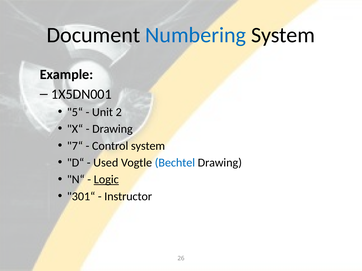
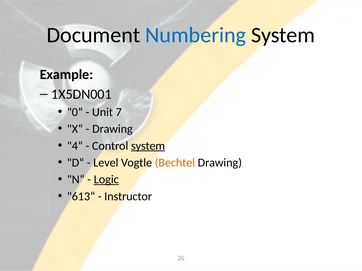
5“: 5“ -> 0“
2: 2 -> 7
7“: 7“ -> 4“
system at (148, 146) underline: none -> present
Used: Used -> Level
Bechtel colour: blue -> orange
301“: 301“ -> 613“
